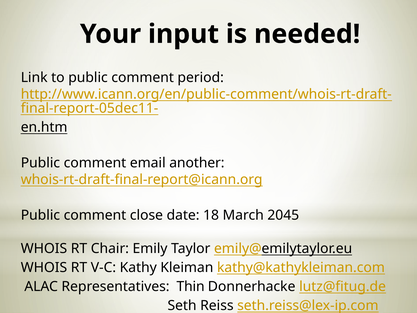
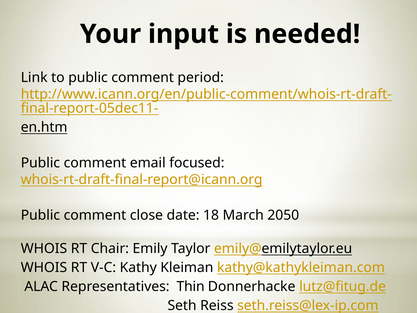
another: another -> focused
2045: 2045 -> 2050
